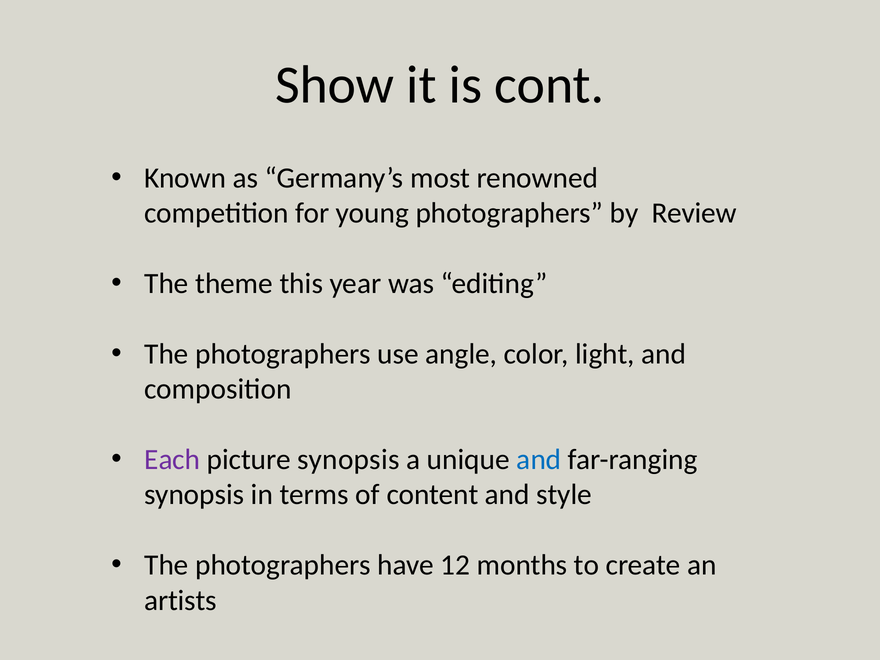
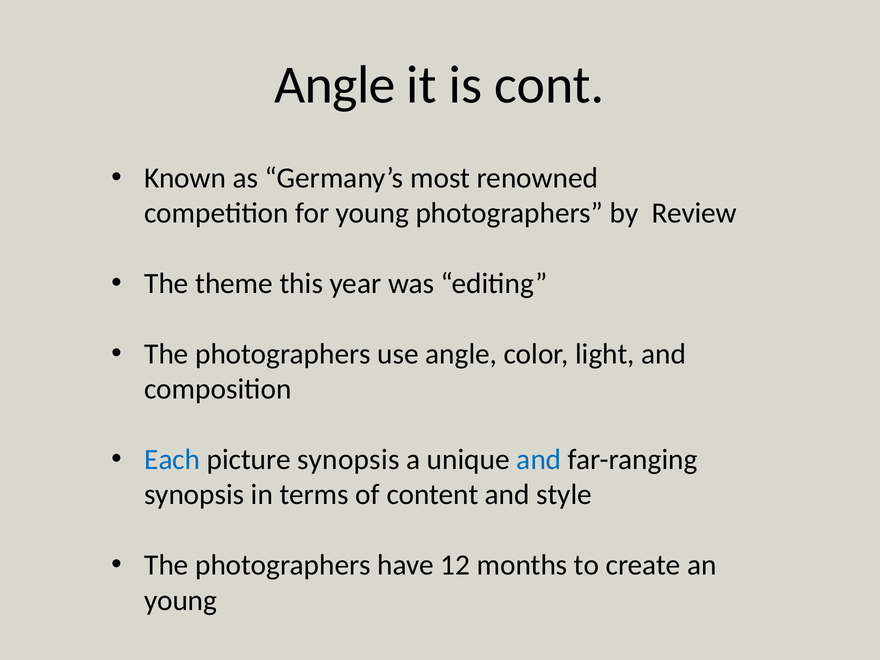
Show at (335, 85): Show -> Angle
Each colour: purple -> blue
artists at (181, 600): artists -> young
